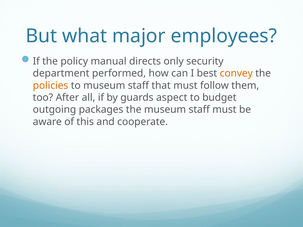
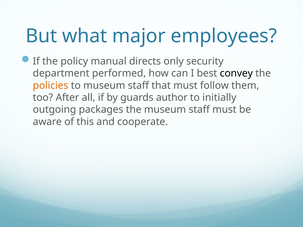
convey colour: orange -> black
aspect: aspect -> author
budget: budget -> initially
